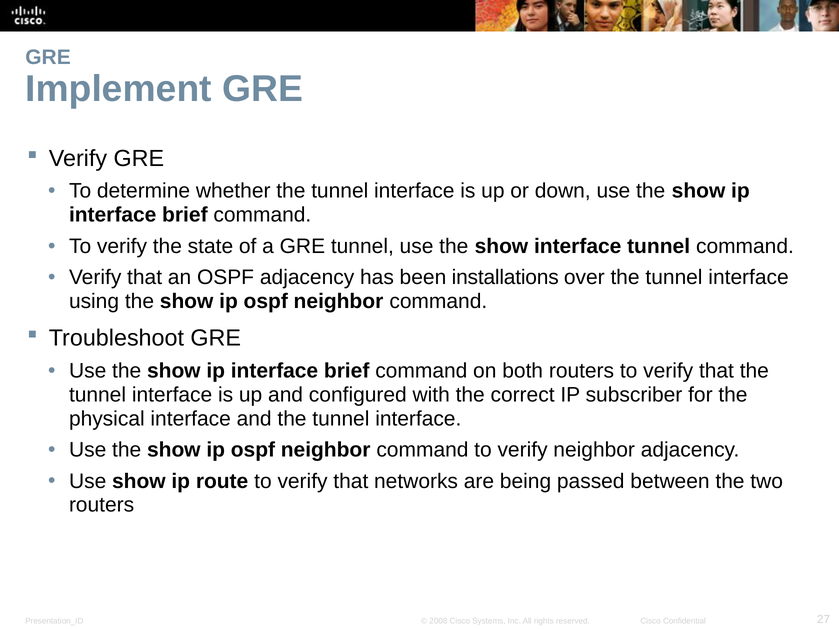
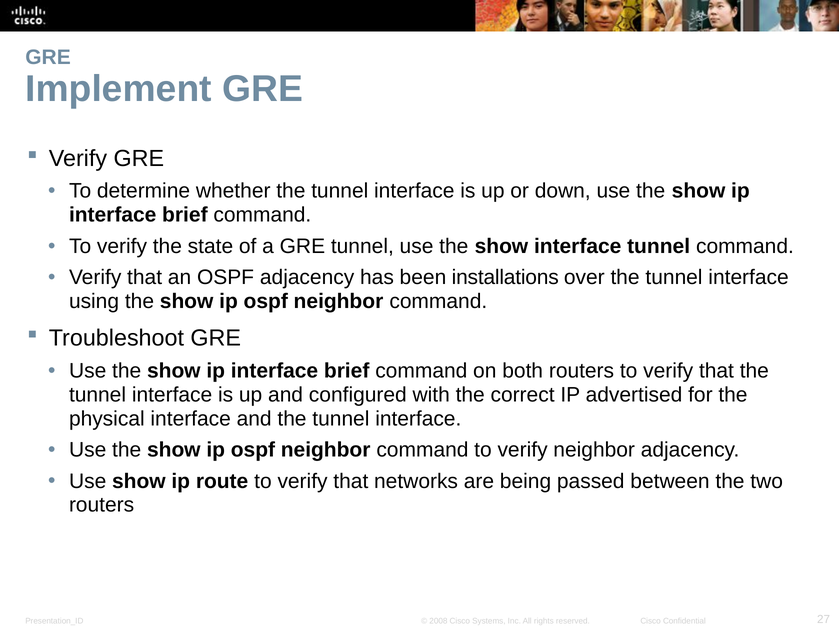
subscriber: subscriber -> advertised
